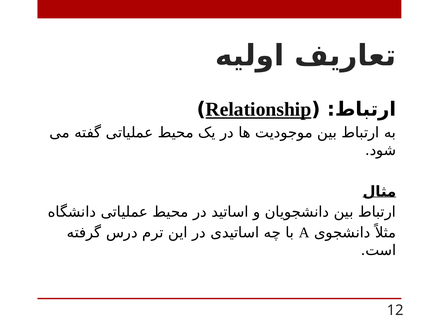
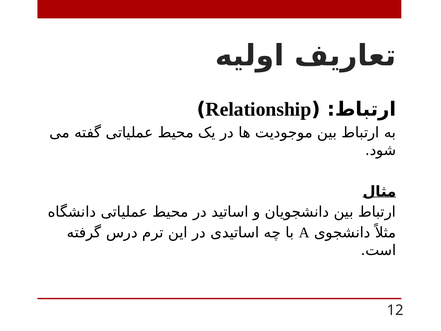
Relationship underline: present -> none
